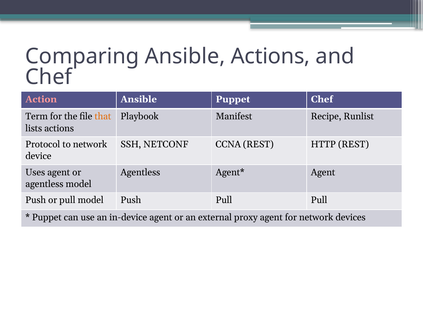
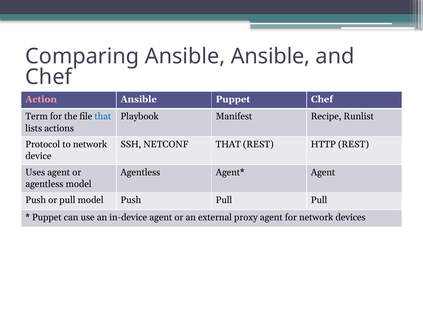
Ansible Actions: Actions -> Ansible
that at (103, 116) colour: orange -> blue
NETCONF CCNA: CCNA -> THAT
